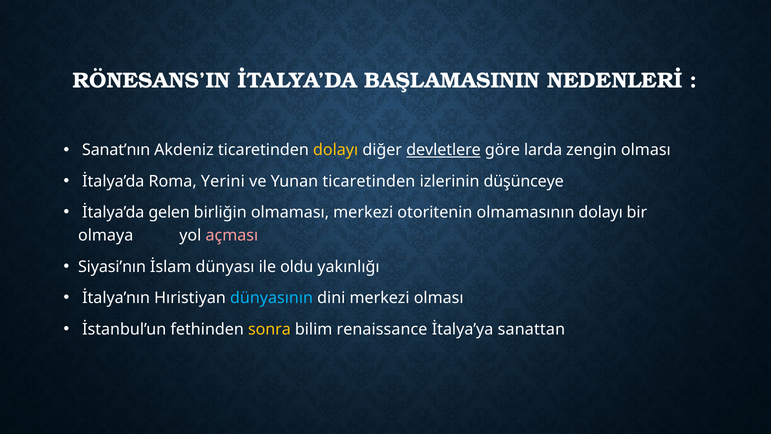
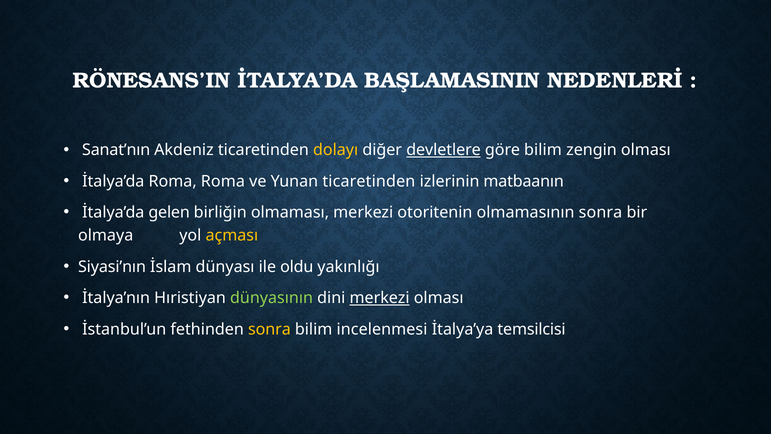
göre larda: larda -> bilim
Roma Yerini: Yerini -> Roma
düşünceye: düşünceye -> matbaanın
olmamasının dolayı: dolayı -> sonra
açması colour: pink -> yellow
dünyasının colour: light blue -> light green
merkezi at (380, 298) underline: none -> present
renaissance: renaissance -> incelenmesi
sanattan: sanattan -> temsilcisi
